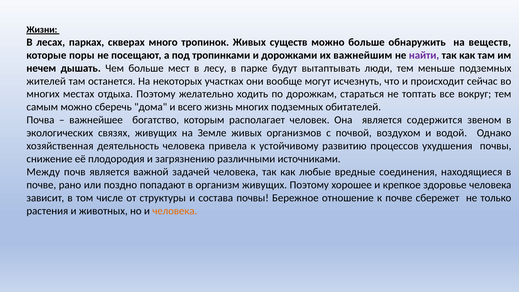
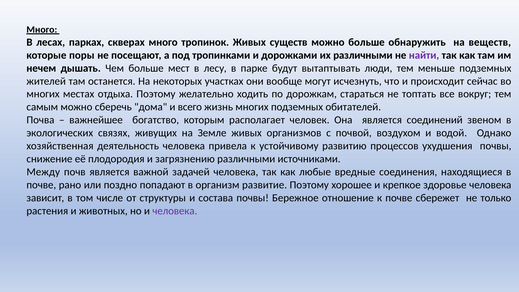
Жизни at (42, 30): Жизни -> Много
их важнейшим: важнейшим -> различными
содержится: содержится -> соединений
организм живущих: живущих -> развитие
человека at (175, 211) colour: orange -> purple
